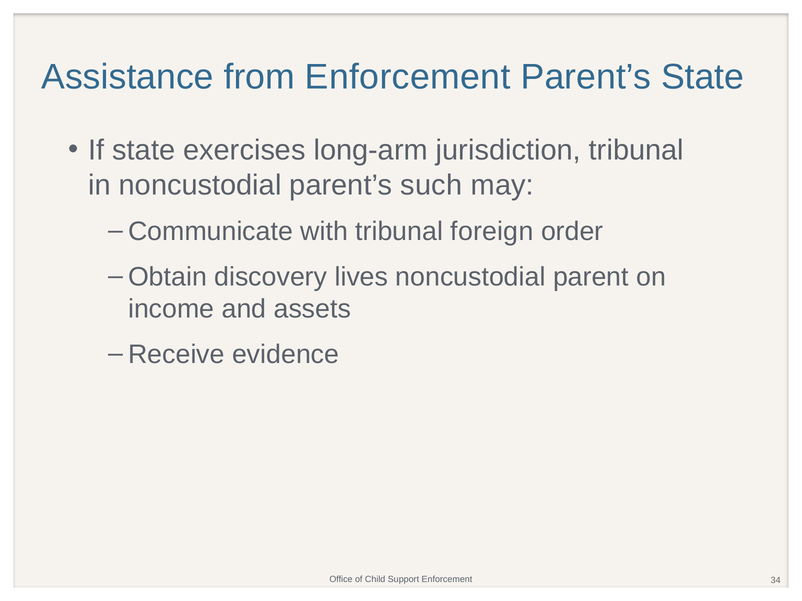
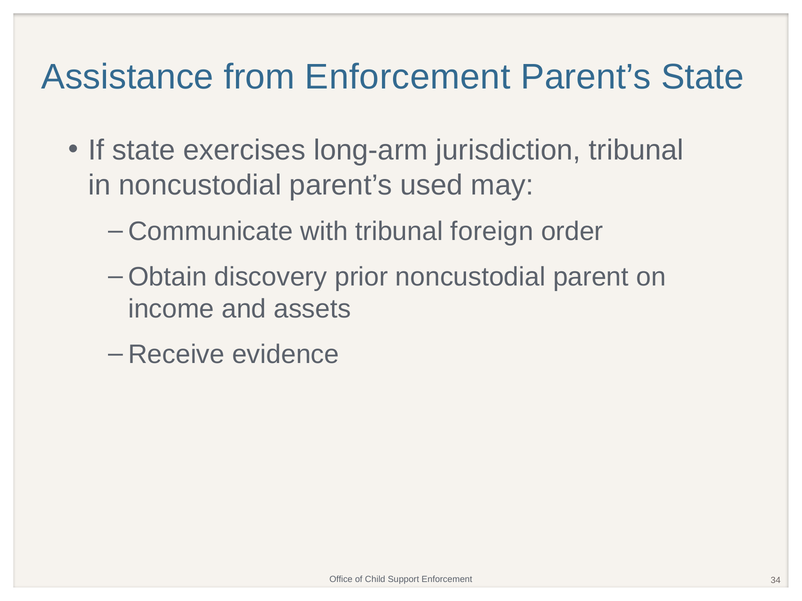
such: such -> used
lives: lives -> prior
